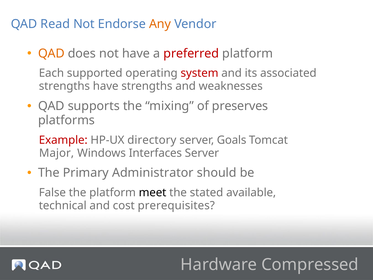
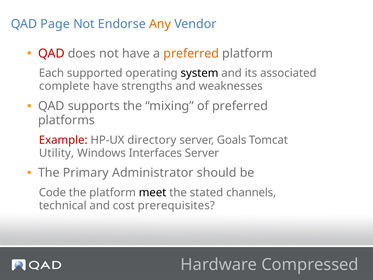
Read: Read -> Page
QAD at (51, 53) colour: orange -> red
preferred at (191, 53) colour: red -> orange
system colour: red -> black
strengths at (64, 86): strengths -> complete
of preserves: preserves -> preferred
Major: Major -> Utility
False: False -> Code
available: available -> channels
